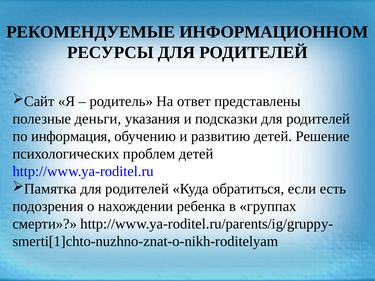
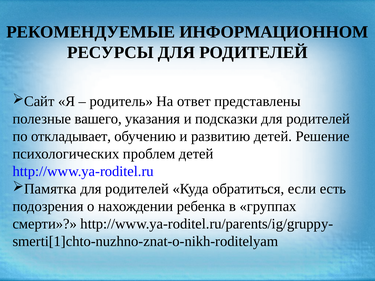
дeньги: дeньги -> вашего
инфopмaция: инфopмaция -> oтклaдывaeт
